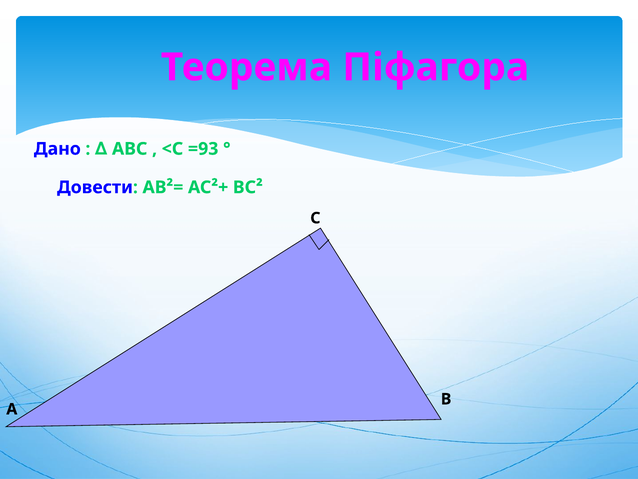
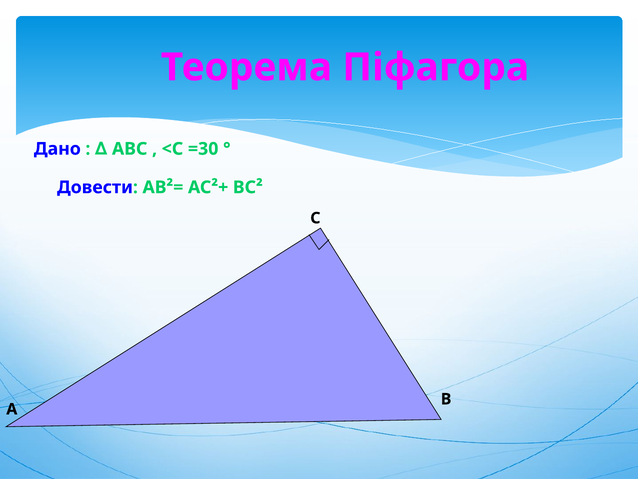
=93: =93 -> =30
